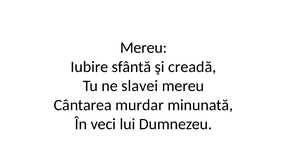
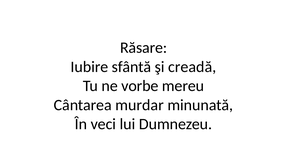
Mereu at (144, 48): Mereu -> Răsare
slavei: slavei -> vorbe
